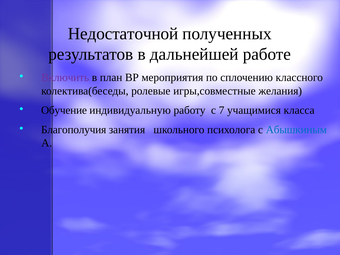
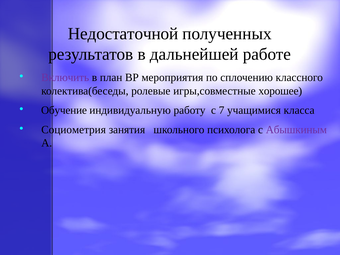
желания: желания -> хорошее
Благополучия: Благополучия -> Социометрия
Абышкиным colour: blue -> purple
